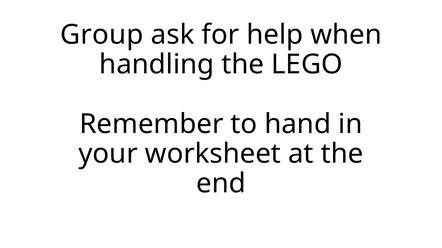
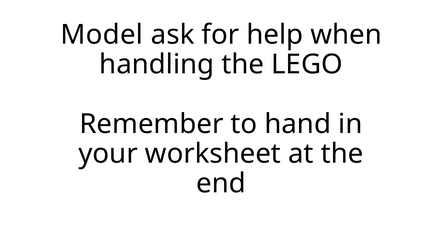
Group: Group -> Model
